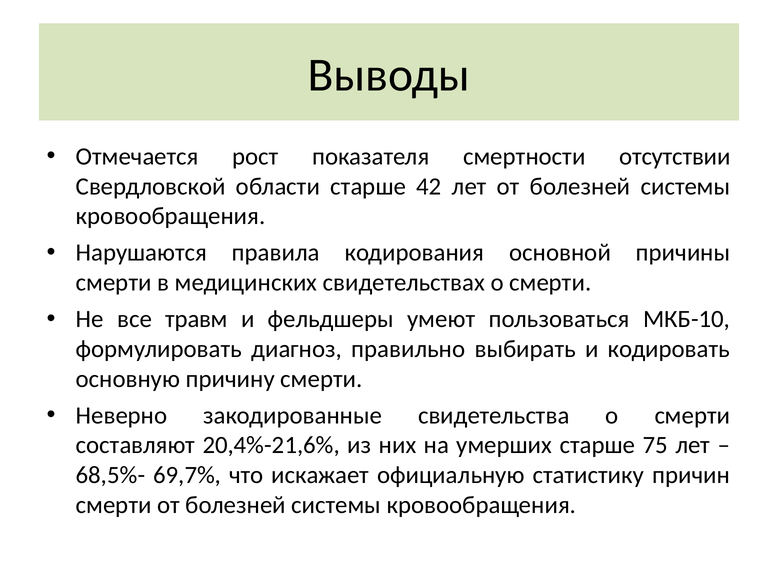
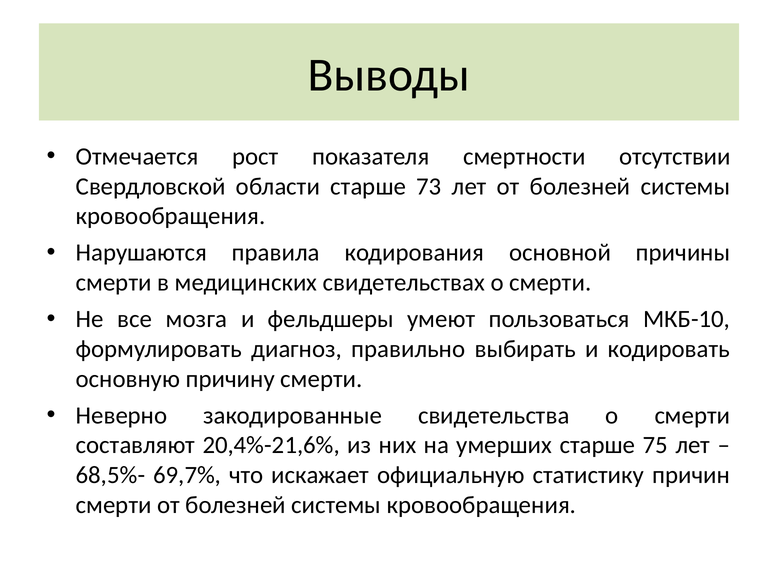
42: 42 -> 73
травм: травм -> мозга
